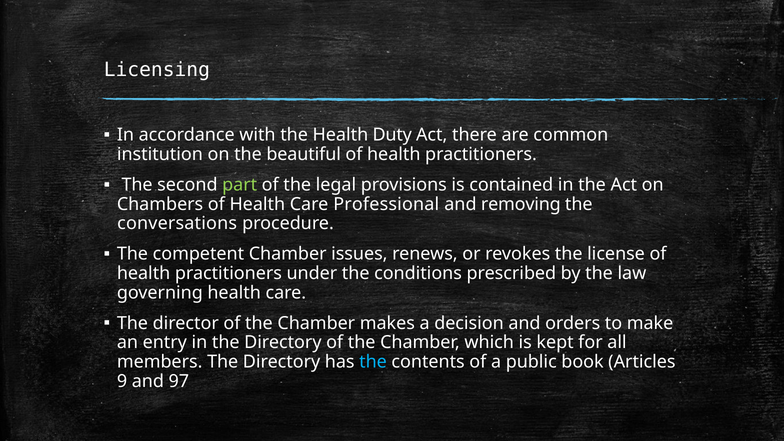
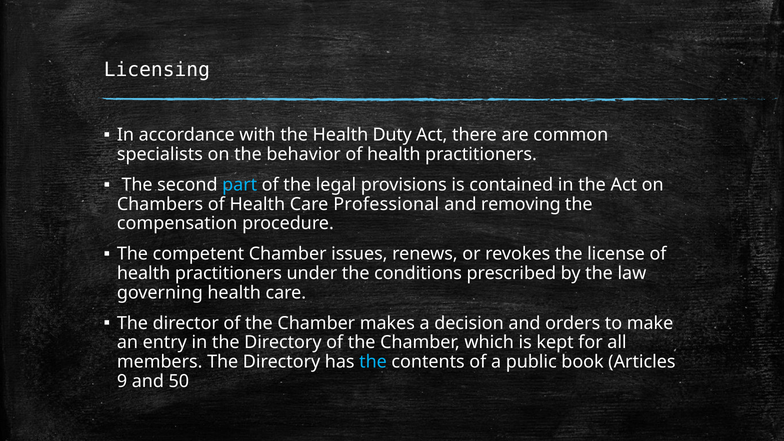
institution: institution -> specialists
beautiful: beautiful -> behavior
part colour: light green -> light blue
conversations: conversations -> compensation
97: 97 -> 50
